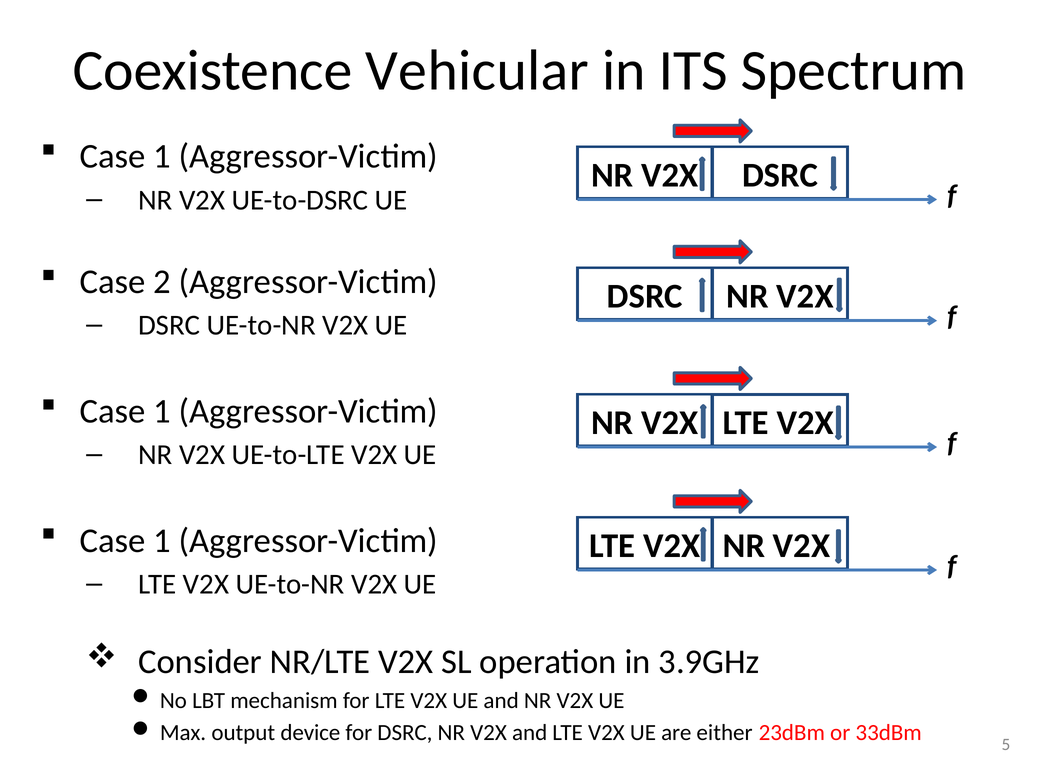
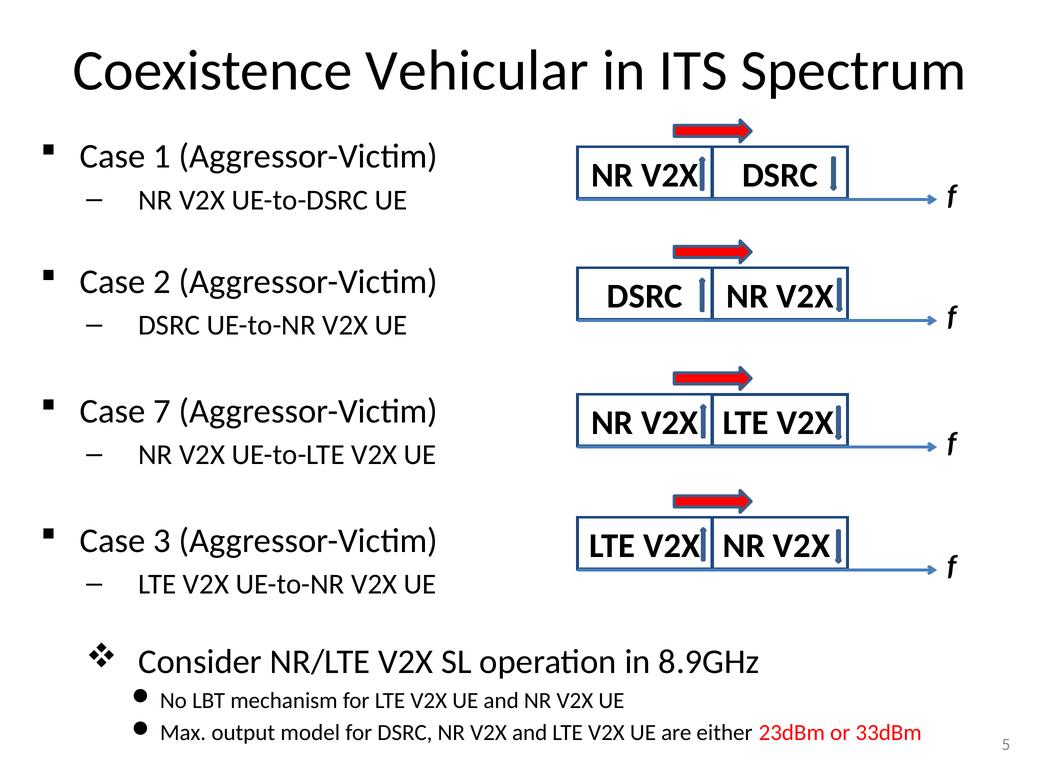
1 at (162, 411): 1 -> 7
1 at (162, 541): 1 -> 3
3.9GHz: 3.9GHz -> 8.9GHz
device: device -> model
